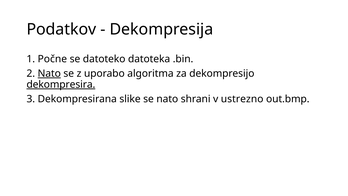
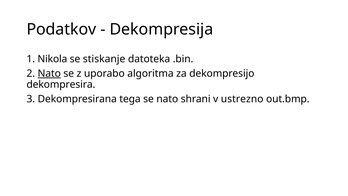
Počne: Počne -> Nikola
datoteko: datoteko -> stiskanje
dekompresira underline: present -> none
slike: slike -> tega
